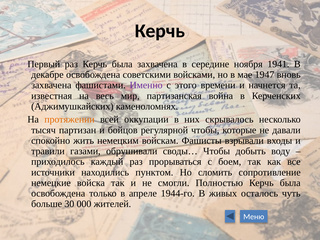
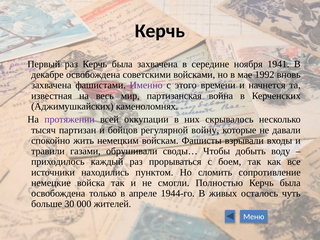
1947: 1947 -> 1992
протяжении colour: orange -> purple
регулярной чтобы: чтобы -> войну
